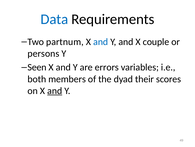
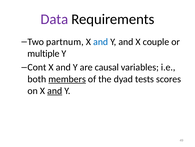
Data colour: blue -> purple
persons: persons -> multiple
Seen: Seen -> Cont
errors: errors -> causal
members underline: none -> present
their: their -> tests
